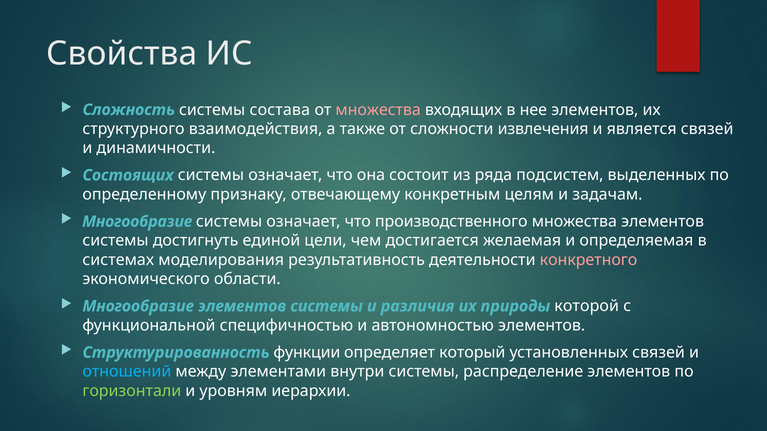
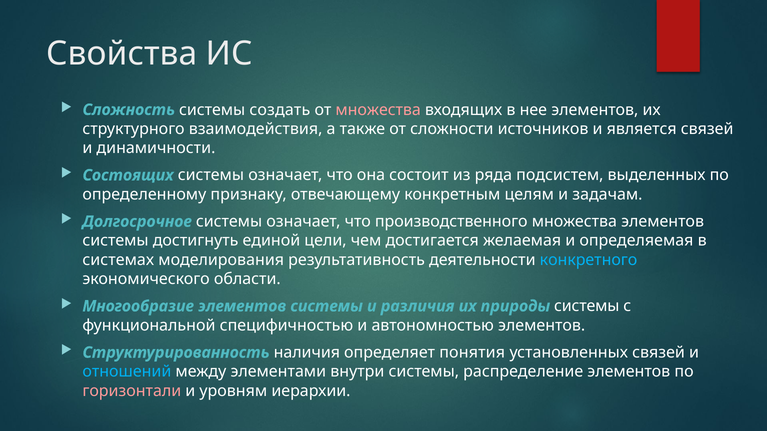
состава: состава -> создать
извлечения: извлечения -> источников
Многообразие at (137, 222): Многообразие -> Долгосрочное
конкретного colour: pink -> light blue
природы которой: которой -> системы
функции: функции -> наличия
который: который -> понятия
горизонтали colour: light green -> pink
